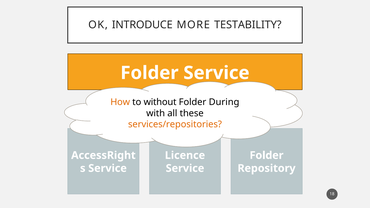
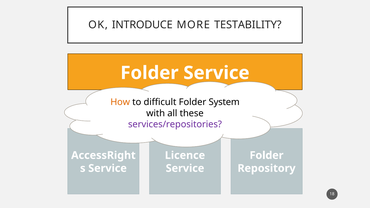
without: without -> difficult
During: During -> System
services/repositories colour: orange -> purple
